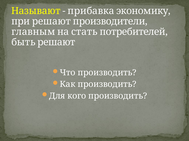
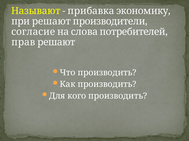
главным: главным -> согласие
стать: стать -> слова
быть: быть -> прав
